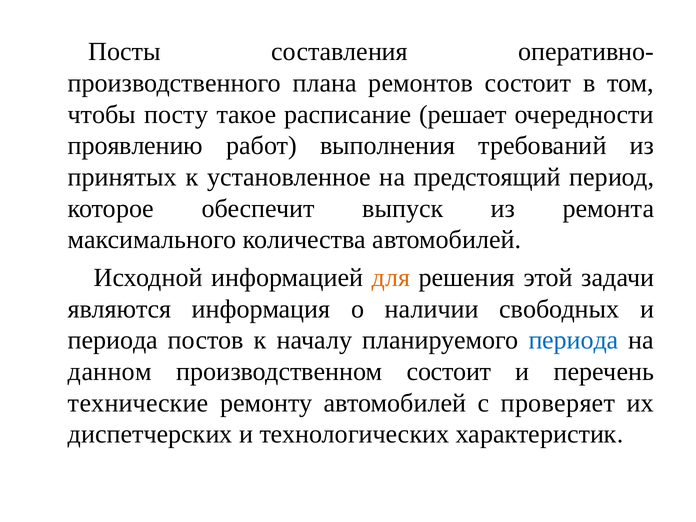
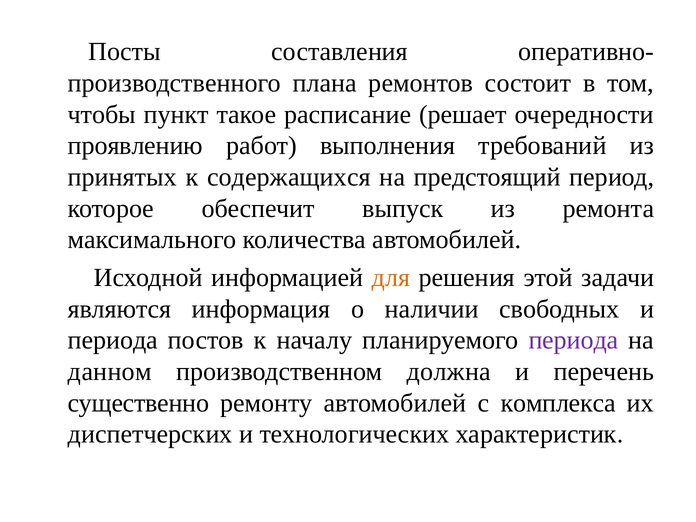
посту: посту -> пункт
установленное: установленное -> содержащихся
периода at (573, 340) colour: blue -> purple
производственном состоит: состоит -> должна
технические: технические -> существенно
проверяет: проверяет -> комплекса
